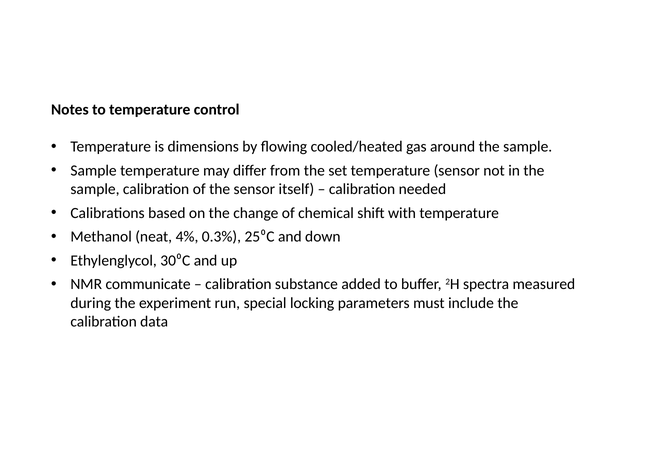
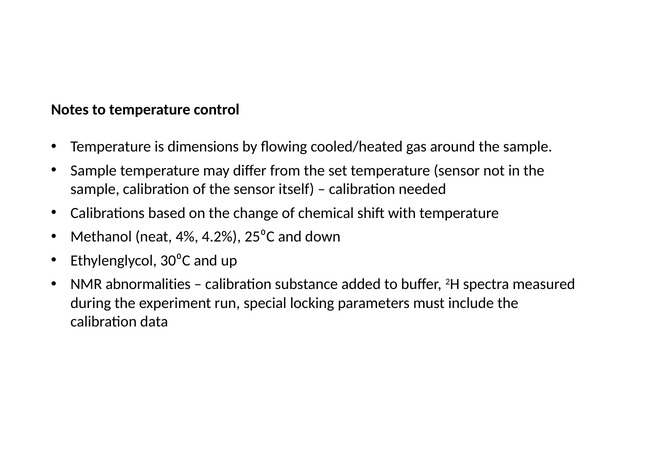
0.3%: 0.3% -> 4.2%
communicate: communicate -> abnormalities
